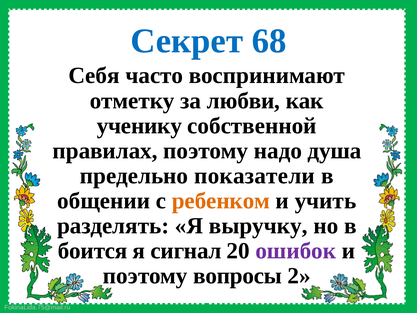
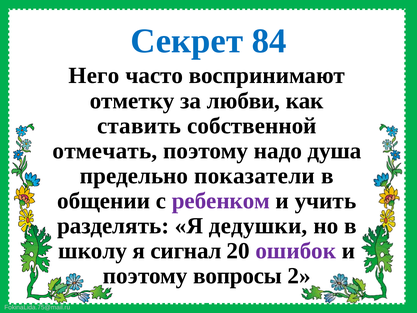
68: 68 -> 84
Себя: Себя -> Него
ученику: ученику -> ставить
правилах: правилах -> отмечать
ребенком colour: orange -> purple
выручку: выручку -> дедушки
боится: боится -> школу
